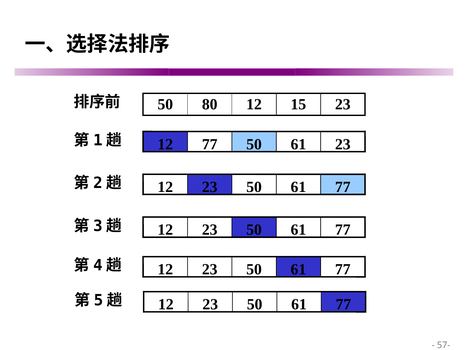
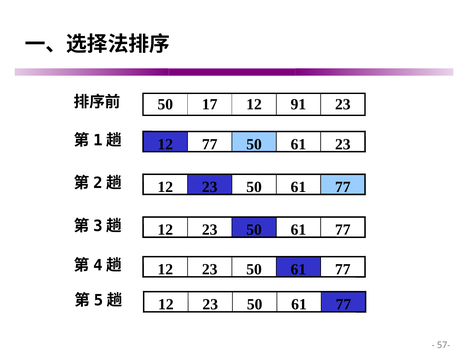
80: 80 -> 17
15: 15 -> 91
